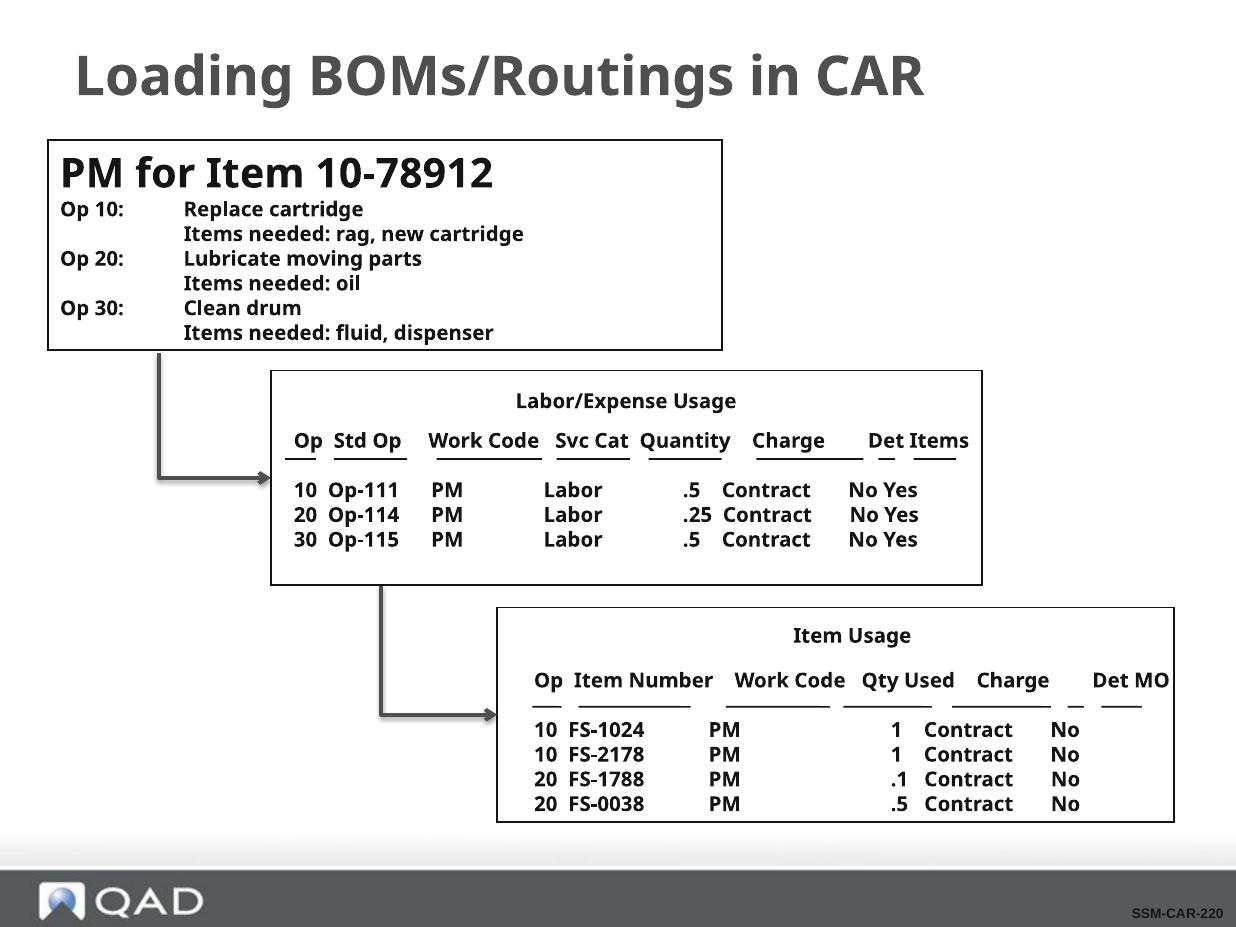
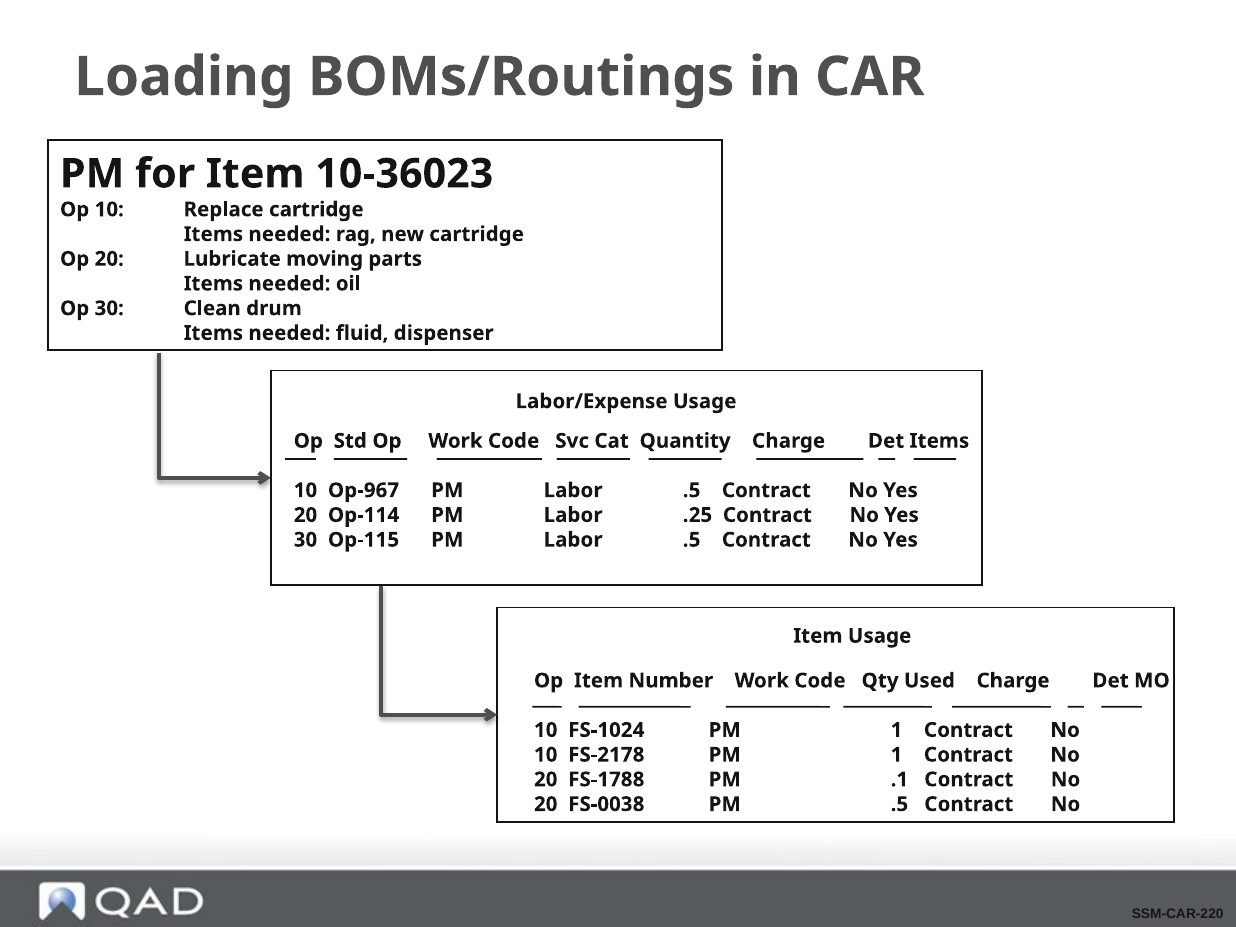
10-78912: 10-78912 -> 10-36023
Op-111: Op-111 -> Op-967
